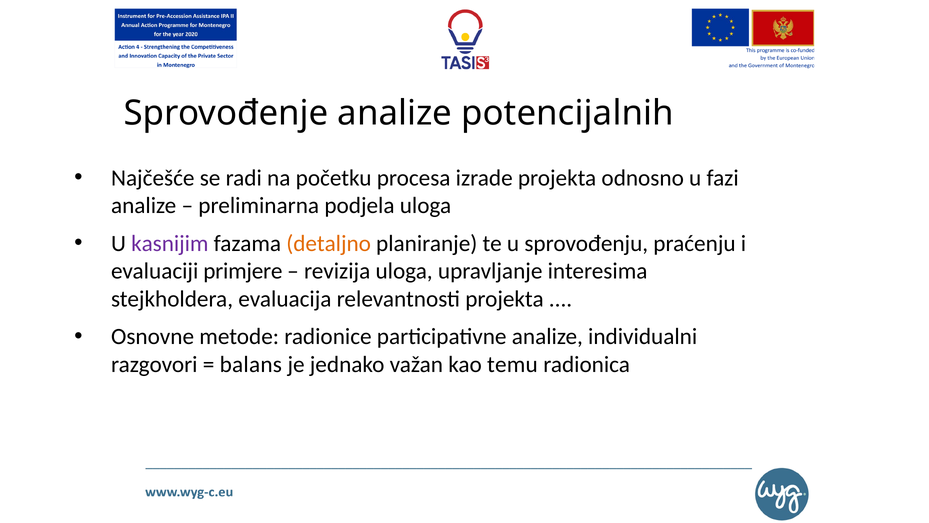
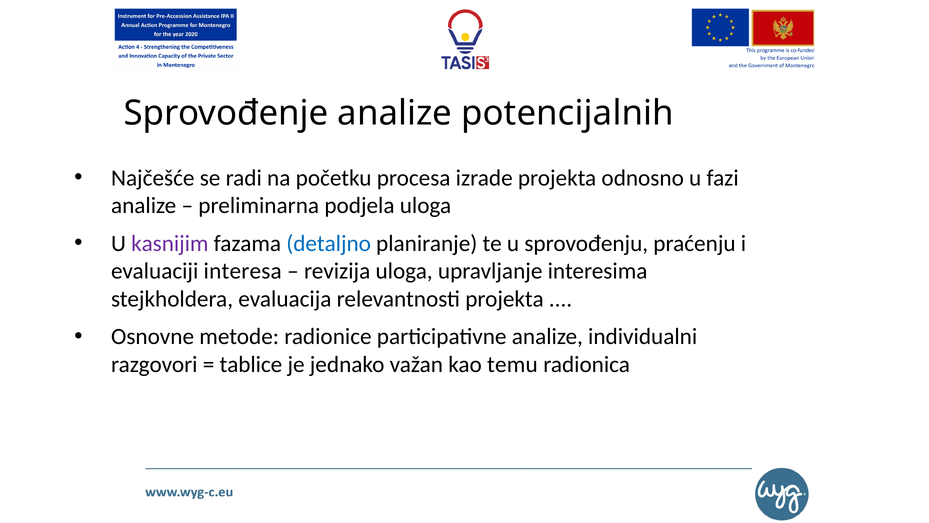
detaljno colour: orange -> blue
primjere: primjere -> interesa
balans: balans -> tablice
